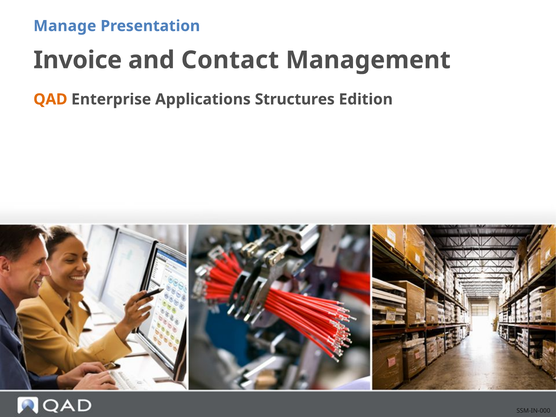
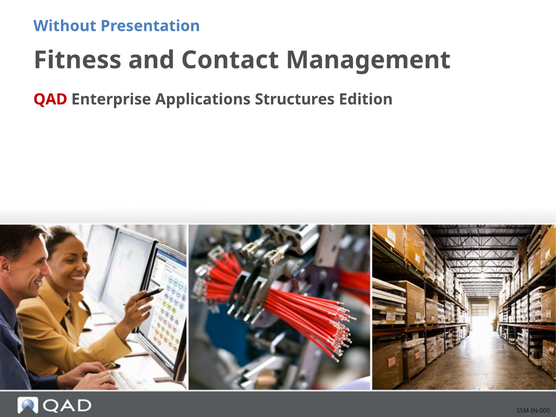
Manage: Manage -> Without
Invoice: Invoice -> Fitness
QAD colour: orange -> red
